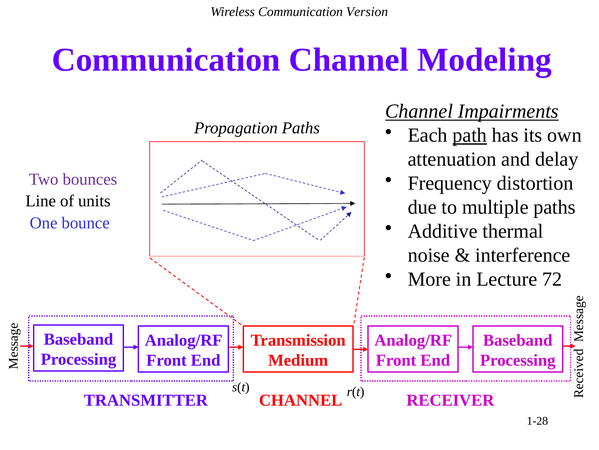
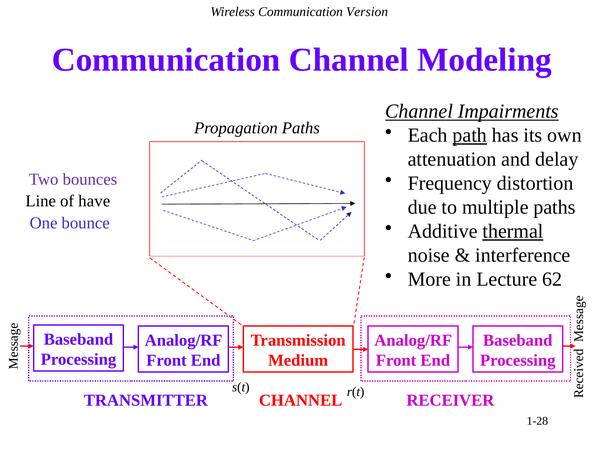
units: units -> have
thermal underline: none -> present
72: 72 -> 62
